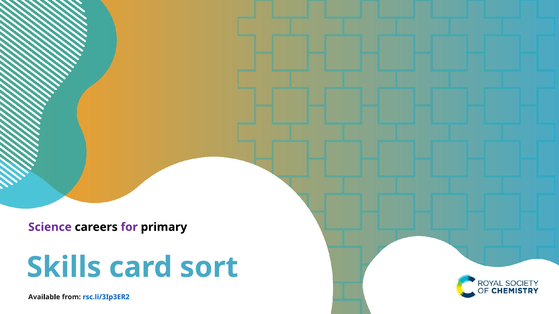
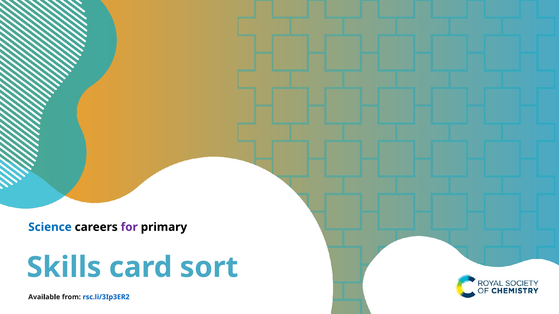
Science colour: purple -> blue
